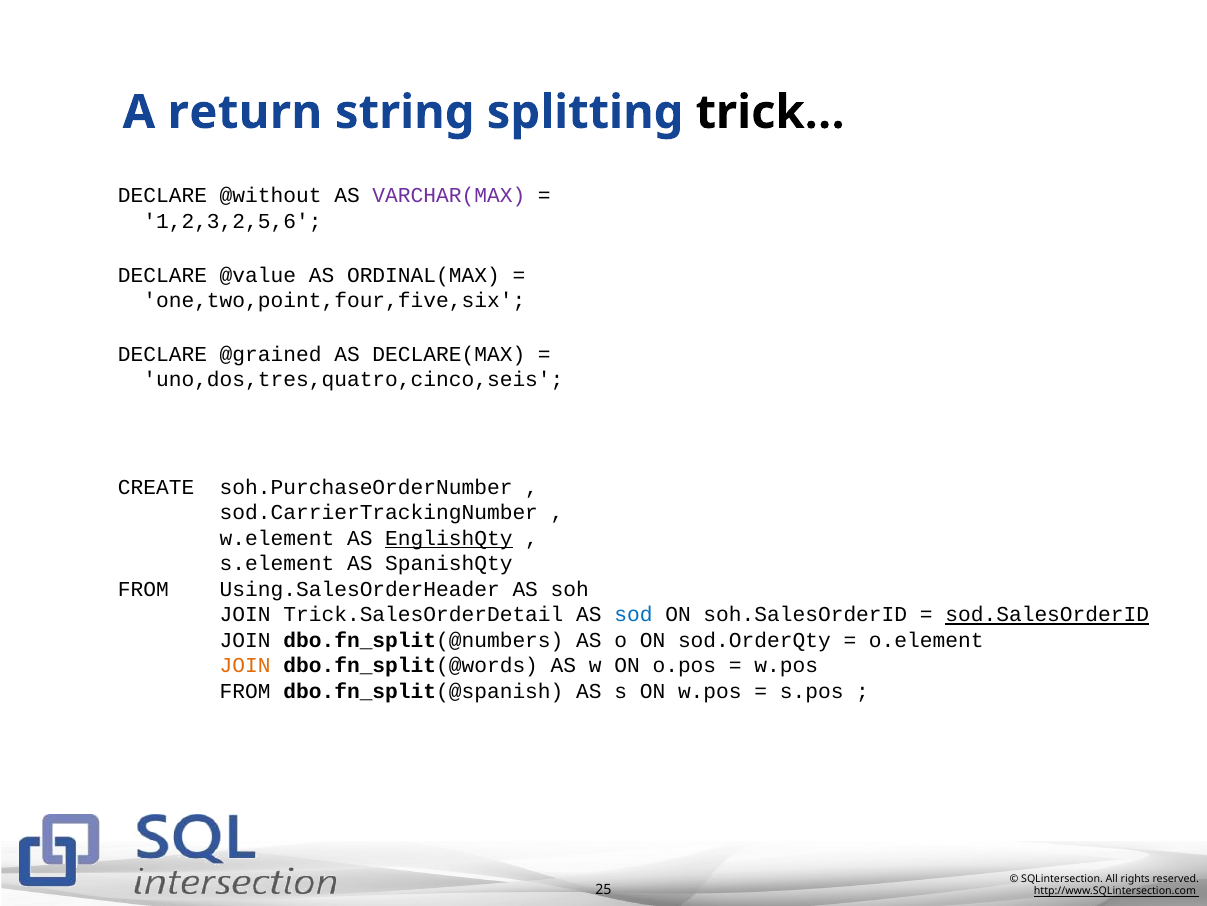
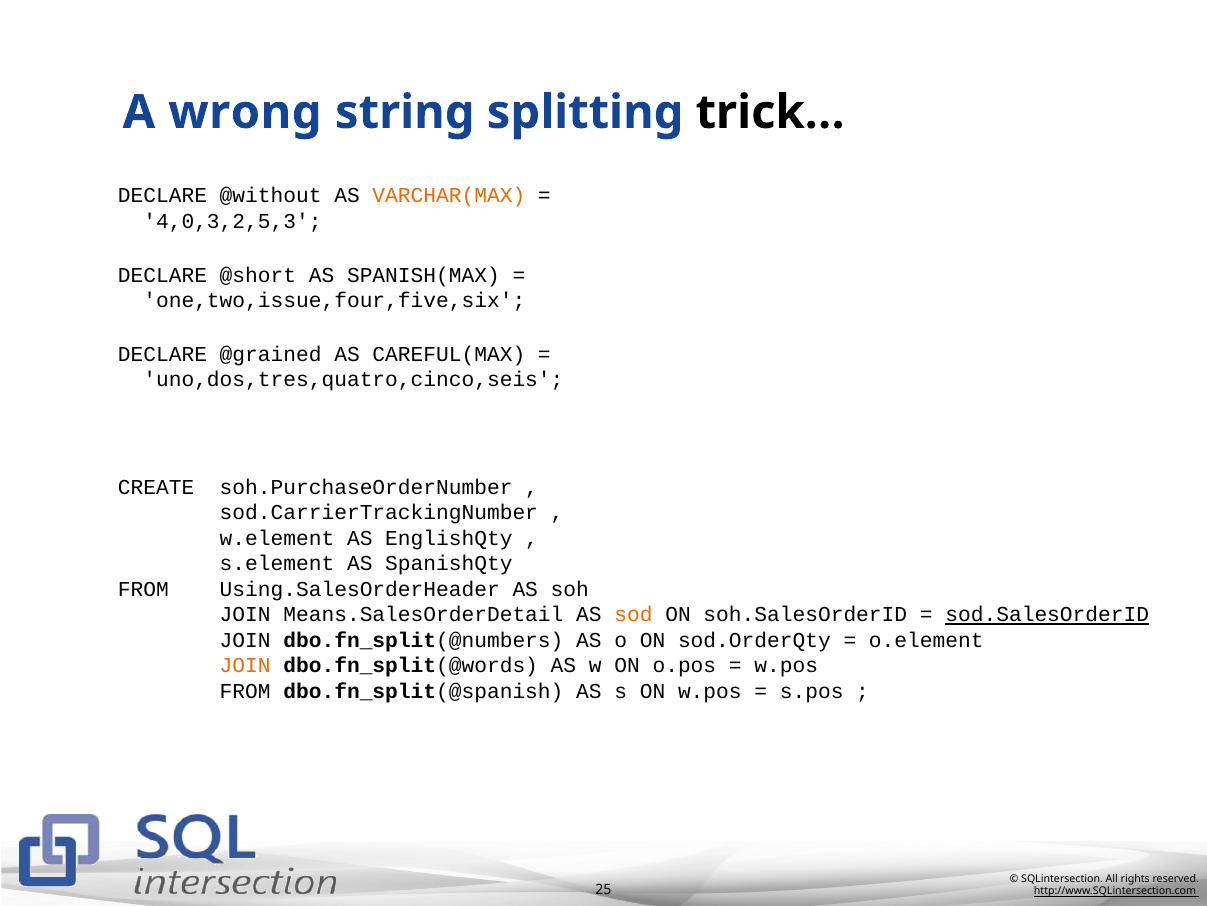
return: return -> wrong
VARCHAR(MAX colour: purple -> orange
1,2,3,2,5,6: 1,2,3,2,5,6 -> 4,0,3,2,5,3
@value: @value -> @short
ORDINAL(MAX: ORDINAL(MAX -> SPANISH(MAX
one,two,point,four,five,six: one,two,point,four,five,six -> one,two,issue,four,five,six
DECLARE(MAX: DECLARE(MAX -> CAREFUL(MAX
EnglishQty underline: present -> none
Trick.SalesOrderDetail: Trick.SalesOrderDetail -> Means.SalesOrderDetail
sod colour: blue -> orange
